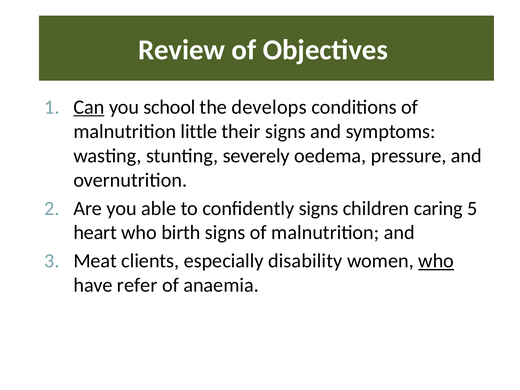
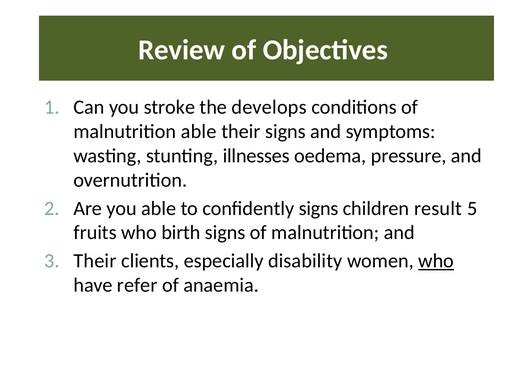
Can underline: present -> none
school: school -> stroke
malnutrition little: little -> able
severely: severely -> illnesses
caring: caring -> result
heart: heart -> fruits
Meat at (95, 261): Meat -> Their
